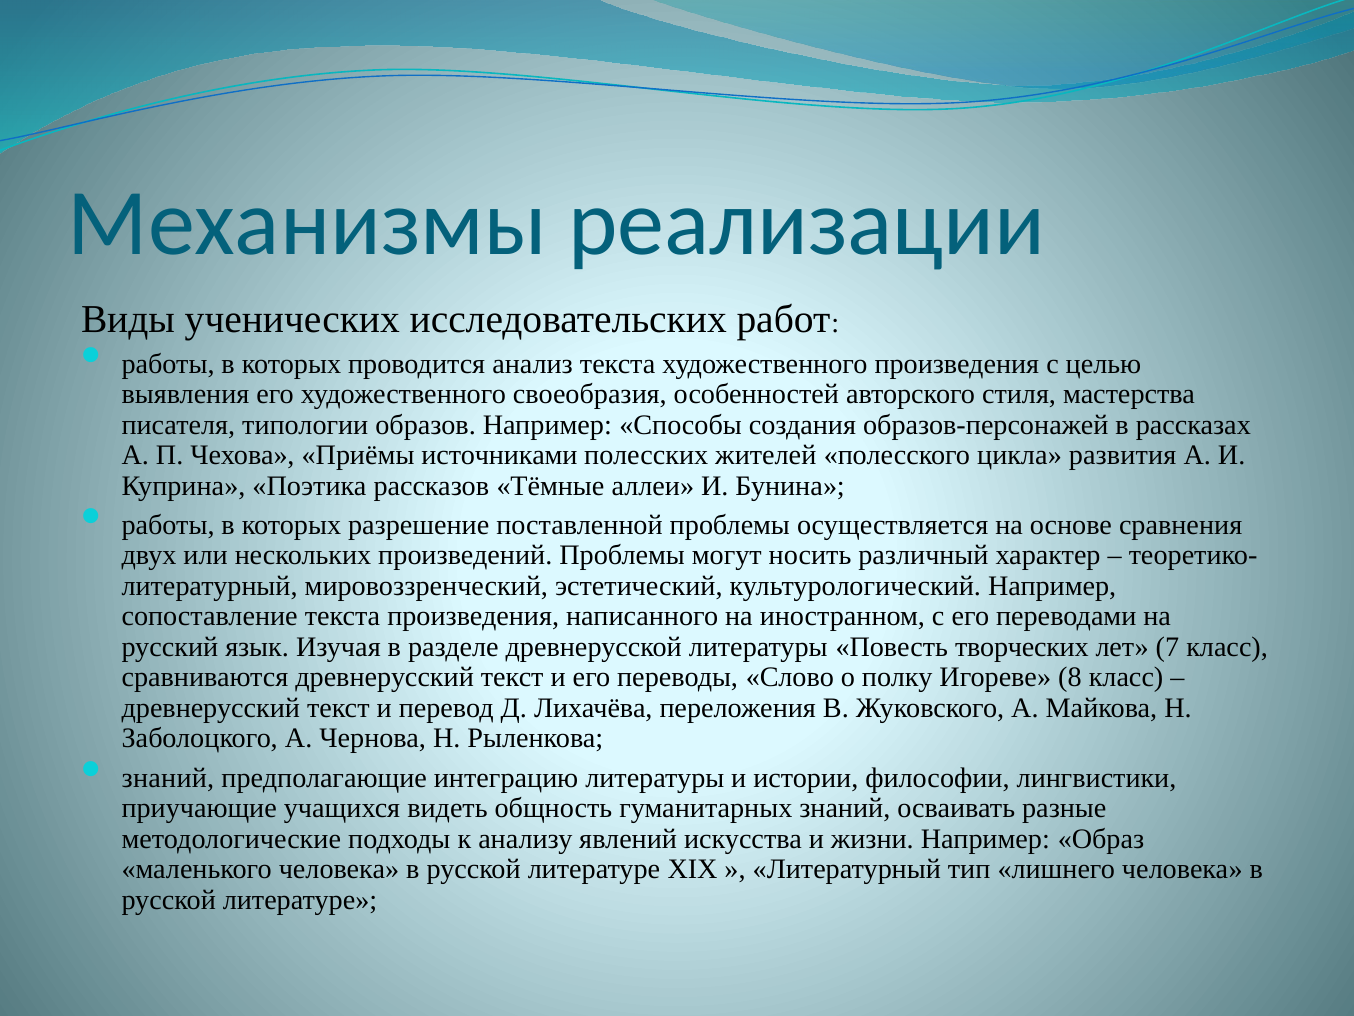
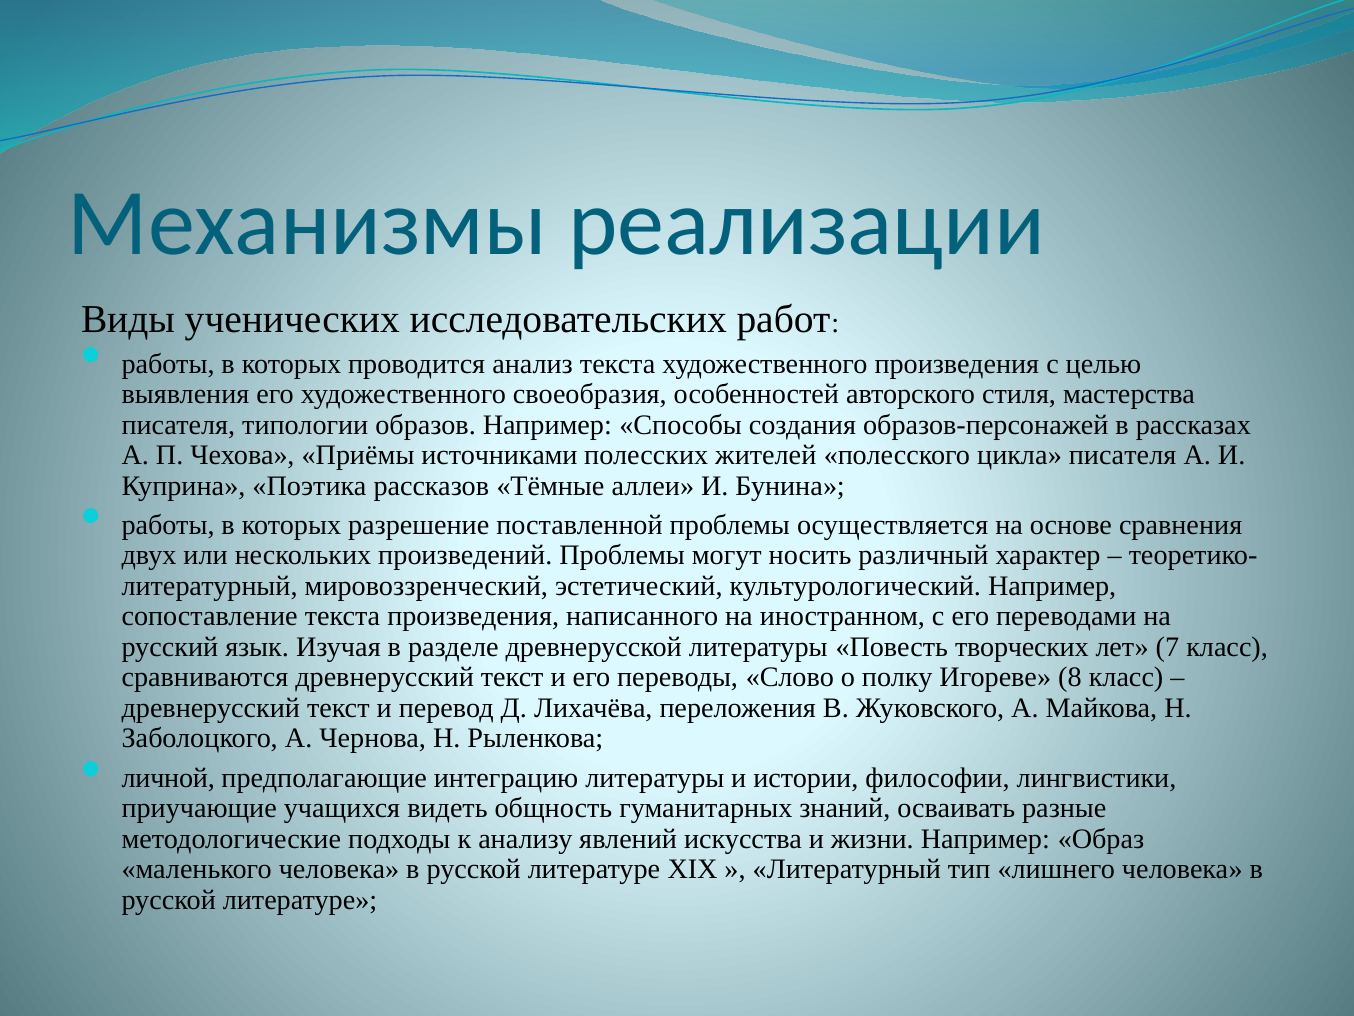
цикла развития: развития -> писателя
знаний at (168, 777): знаний -> личной
